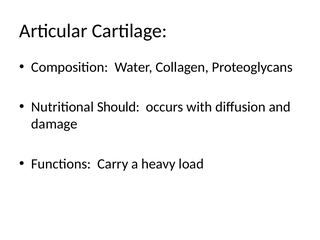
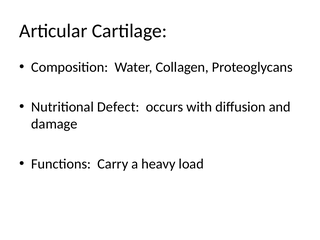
Should: Should -> Defect
